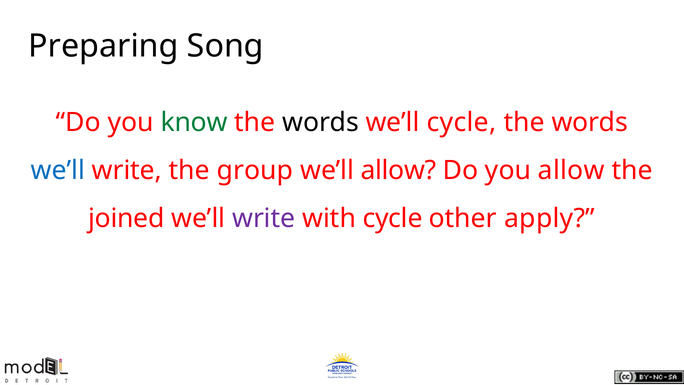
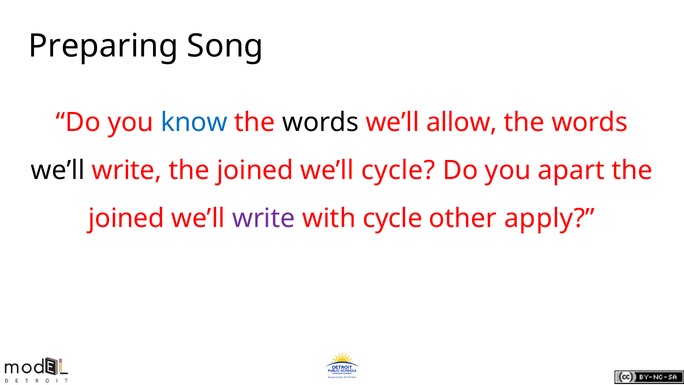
know colour: green -> blue
we’ll cycle: cycle -> allow
we’ll at (58, 170) colour: blue -> black
write the group: group -> joined
we’ll allow: allow -> cycle
you allow: allow -> apart
